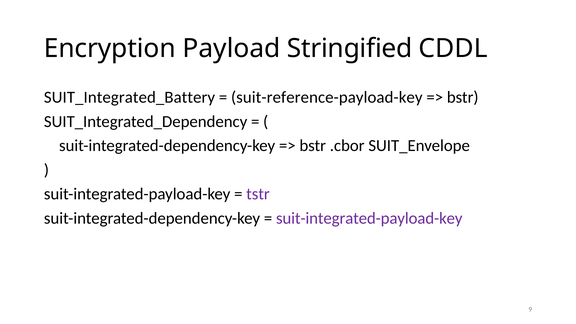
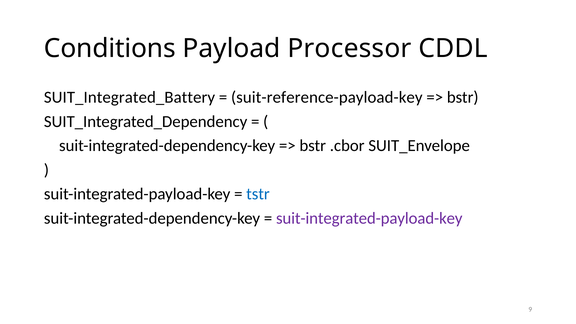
Encryption: Encryption -> Conditions
Stringified: Stringified -> Processor
tstr colour: purple -> blue
